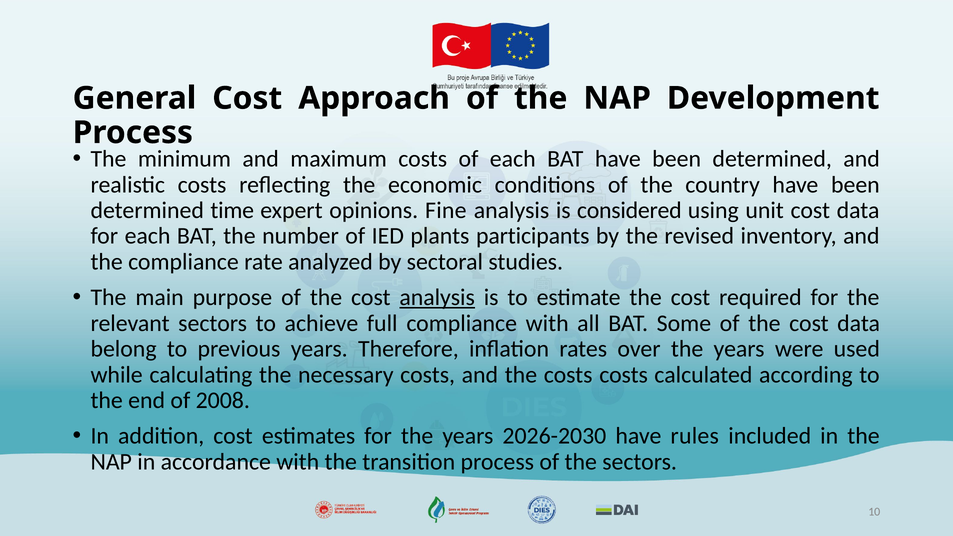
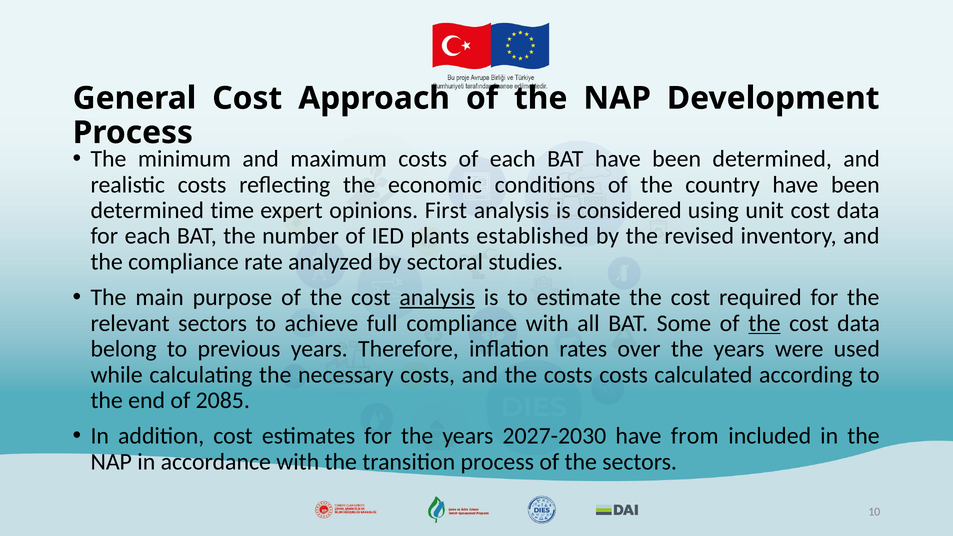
Fine: Fine -> First
participants: participants -> established
the at (764, 323) underline: none -> present
2008: 2008 -> 2085
2026-2030: 2026-2030 -> 2027-2030
rules: rules -> from
